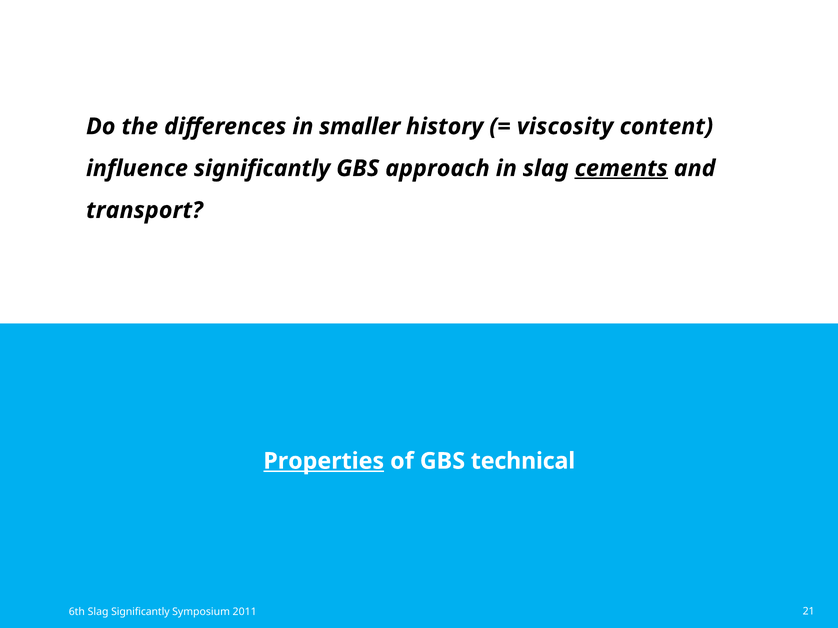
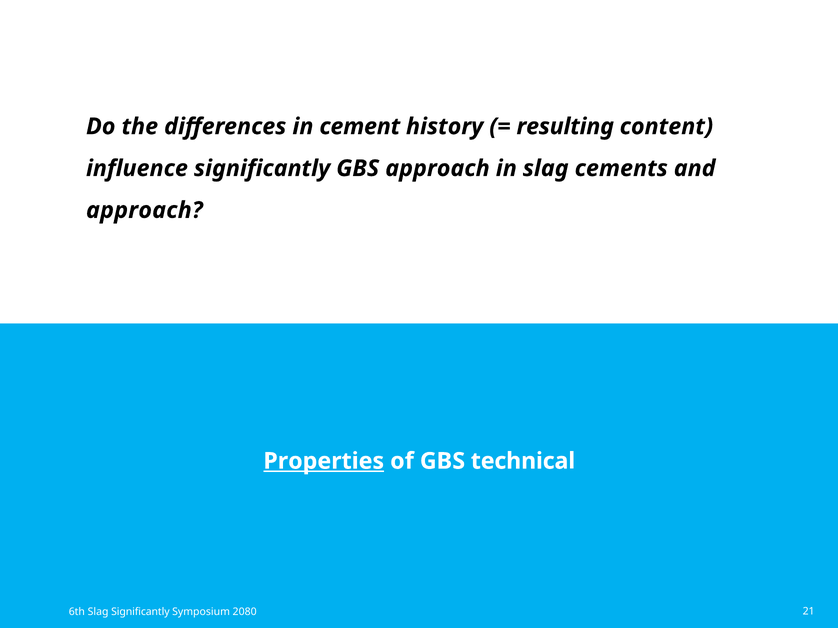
smaller: smaller -> cement
viscosity: viscosity -> resulting
cements underline: present -> none
transport at (144, 210): transport -> approach
2011: 2011 -> 2080
